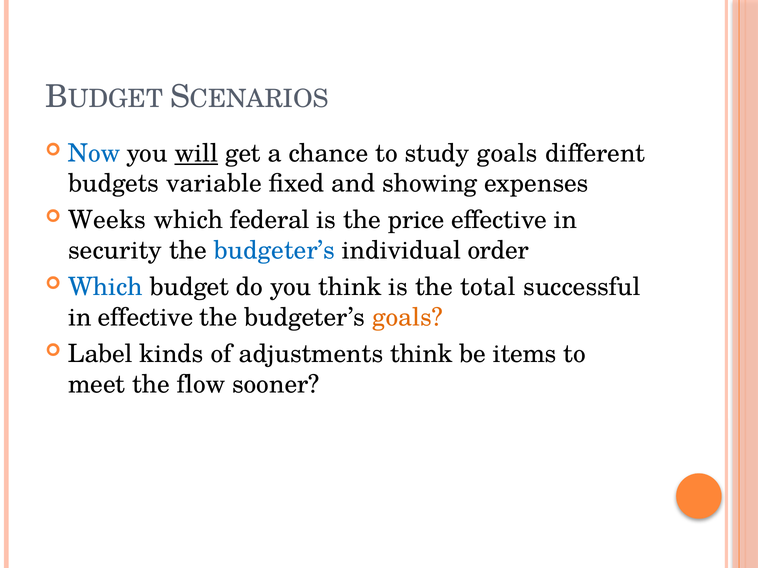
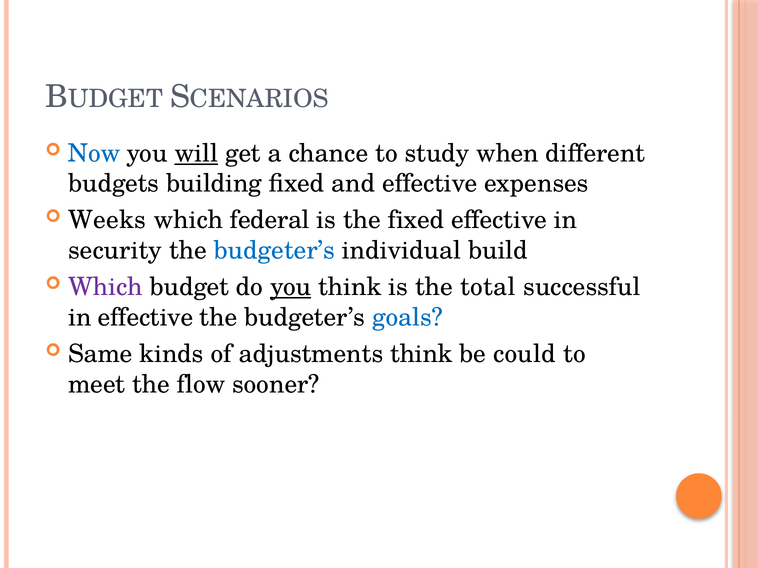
study goals: goals -> when
variable: variable -> building
and showing: showing -> effective
the price: price -> fixed
order: order -> build
Which at (105, 287) colour: blue -> purple
you at (291, 287) underline: none -> present
goals at (408, 318) colour: orange -> blue
Label: Label -> Same
items: items -> could
